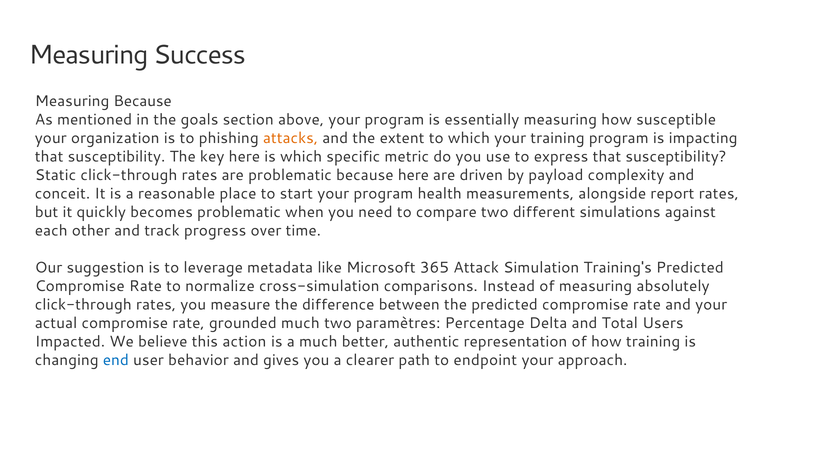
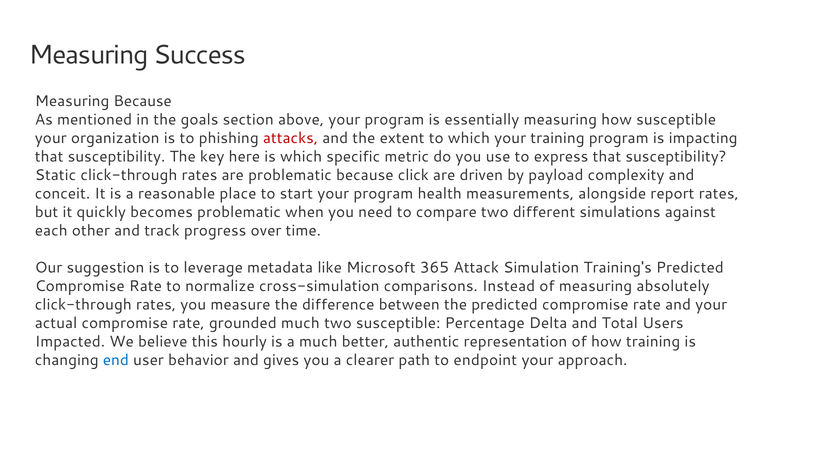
attacks colour: orange -> red
because here: here -> click
two paramètres: paramètres -> susceptible
action: action -> hourly
